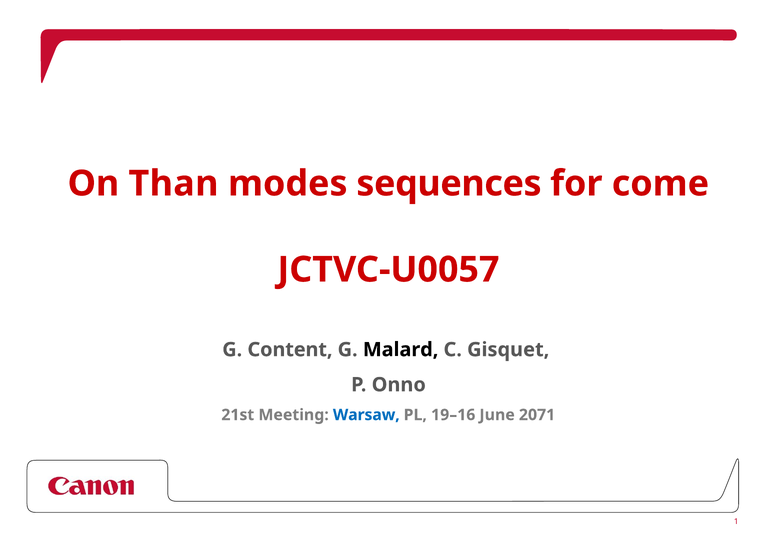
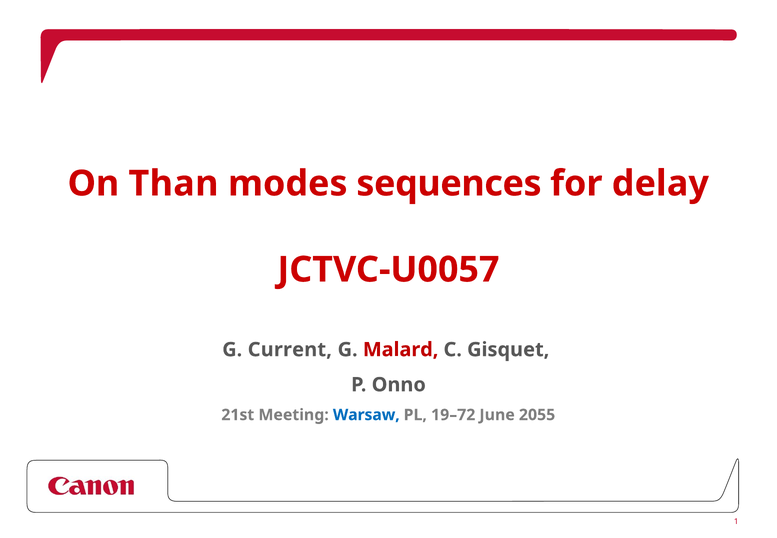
come: come -> delay
Content: Content -> Current
Malard colour: black -> red
19–16: 19–16 -> 19–72
2071: 2071 -> 2055
